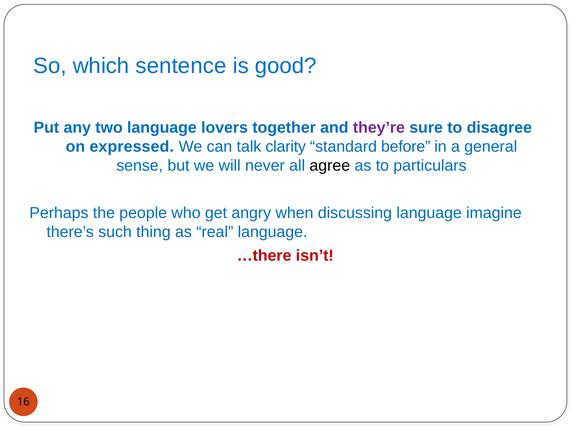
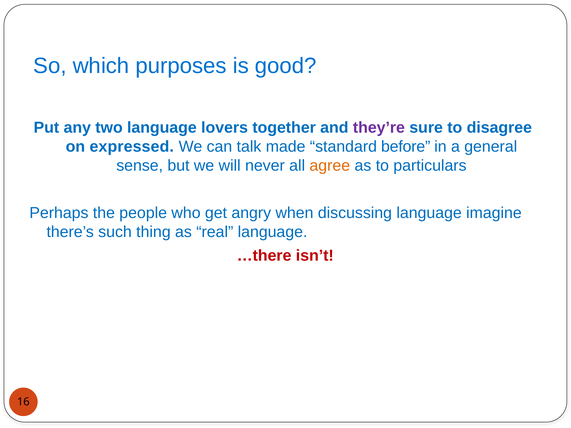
sentence: sentence -> purposes
clarity: clarity -> made
agree colour: black -> orange
